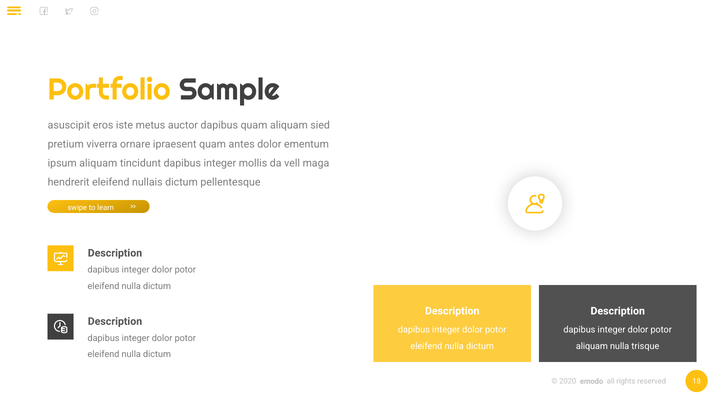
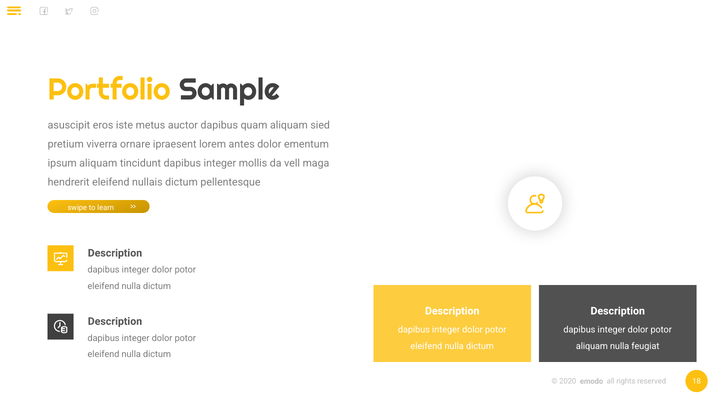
ipraesent quam: quam -> lorem
trisque: trisque -> feugiat
